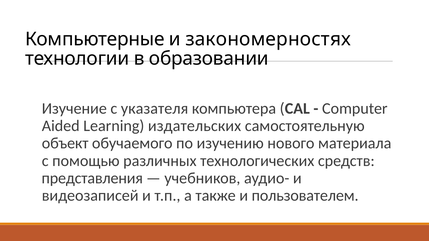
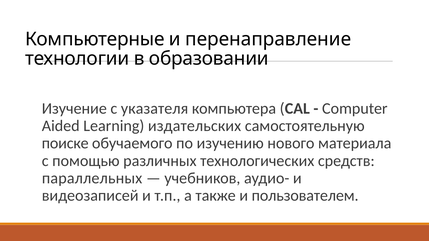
закономерностях: закономерностях -> перенаправление
объект: объект -> поиске
представления: представления -> параллельных
